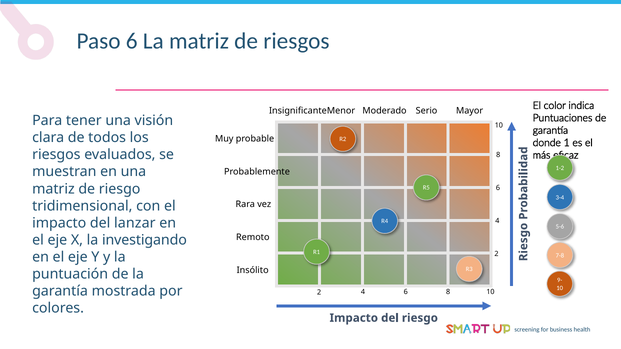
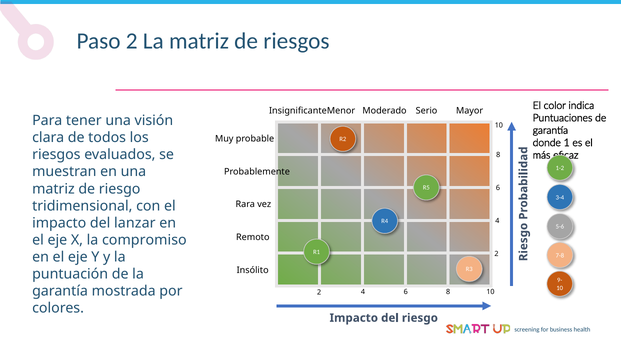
Paso 6: 6 -> 2
investigando: investigando -> compromiso
